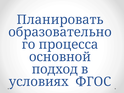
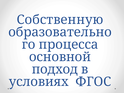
Планировать: Планировать -> Собственную
